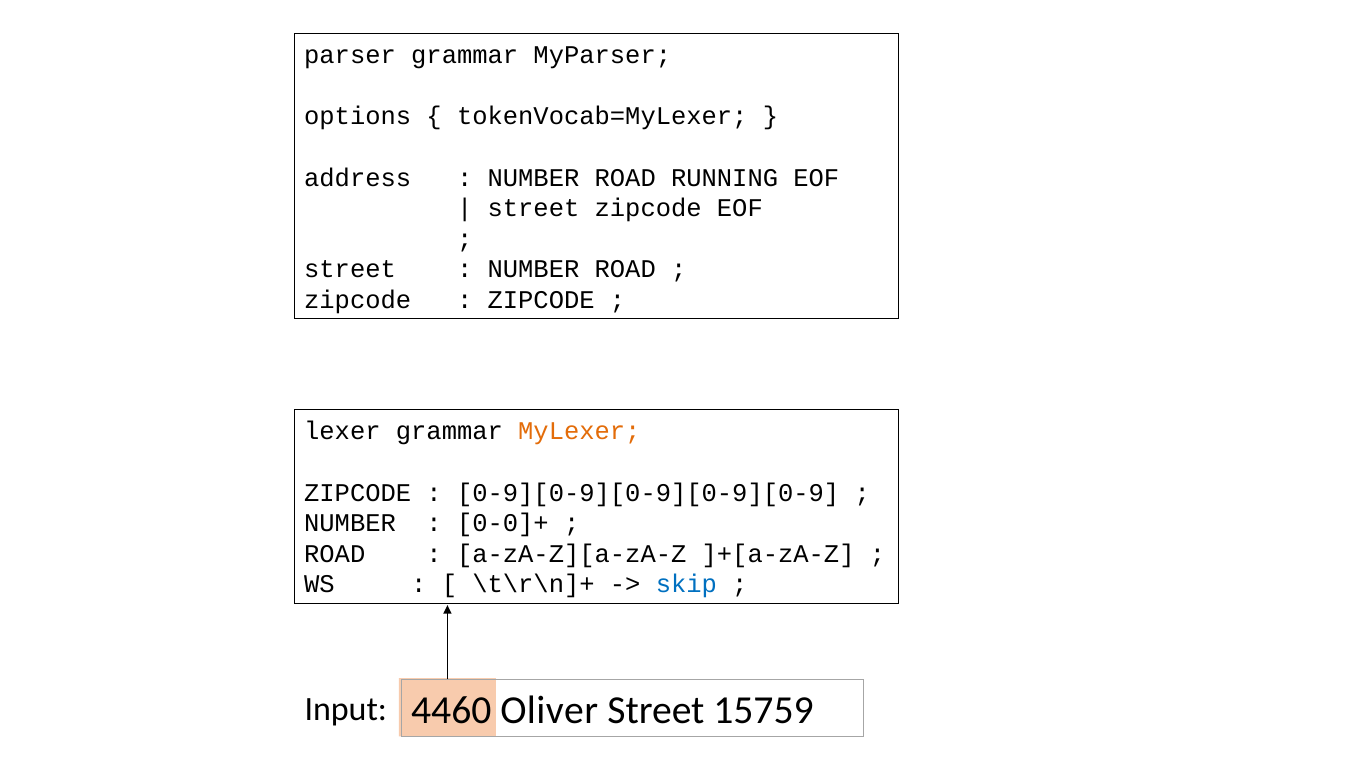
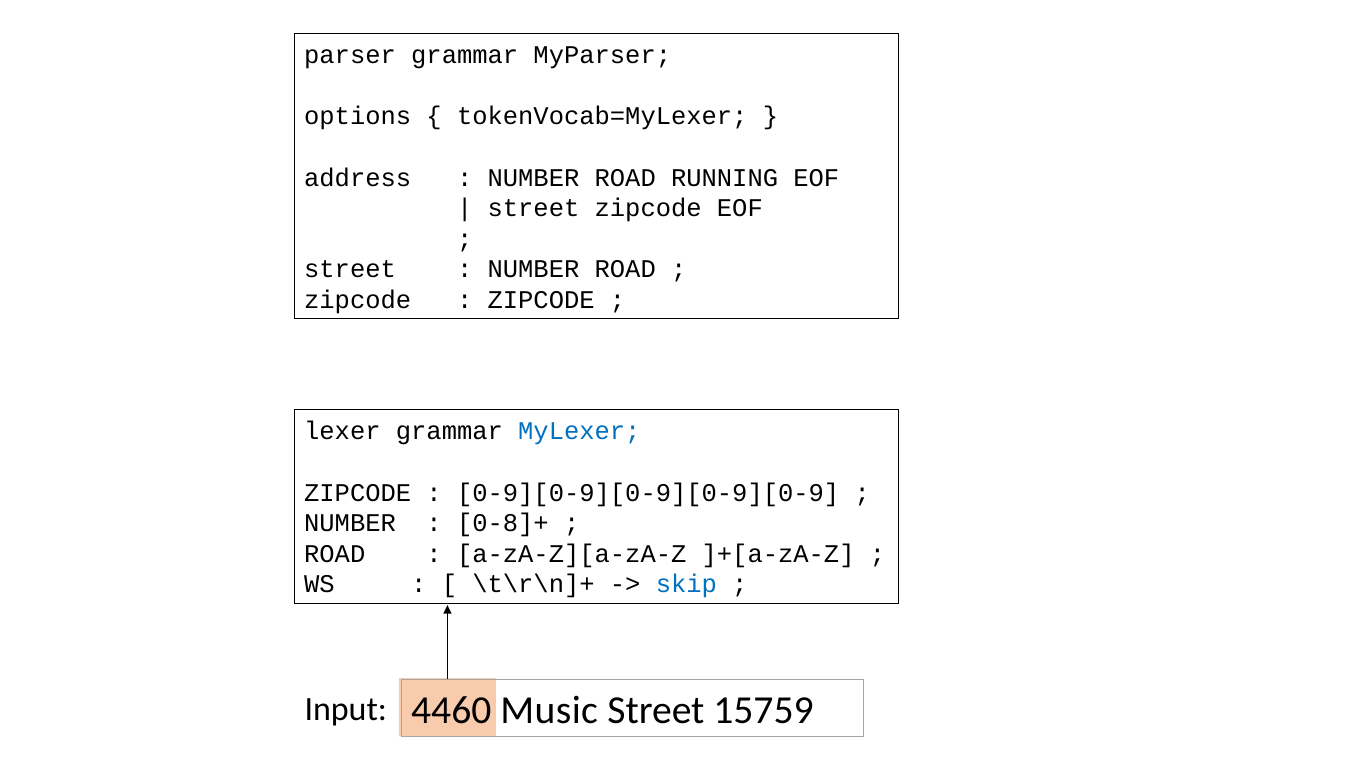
MyLexer colour: orange -> blue
0-0]+: 0-0]+ -> 0-8]+
Oliver: Oliver -> Music
